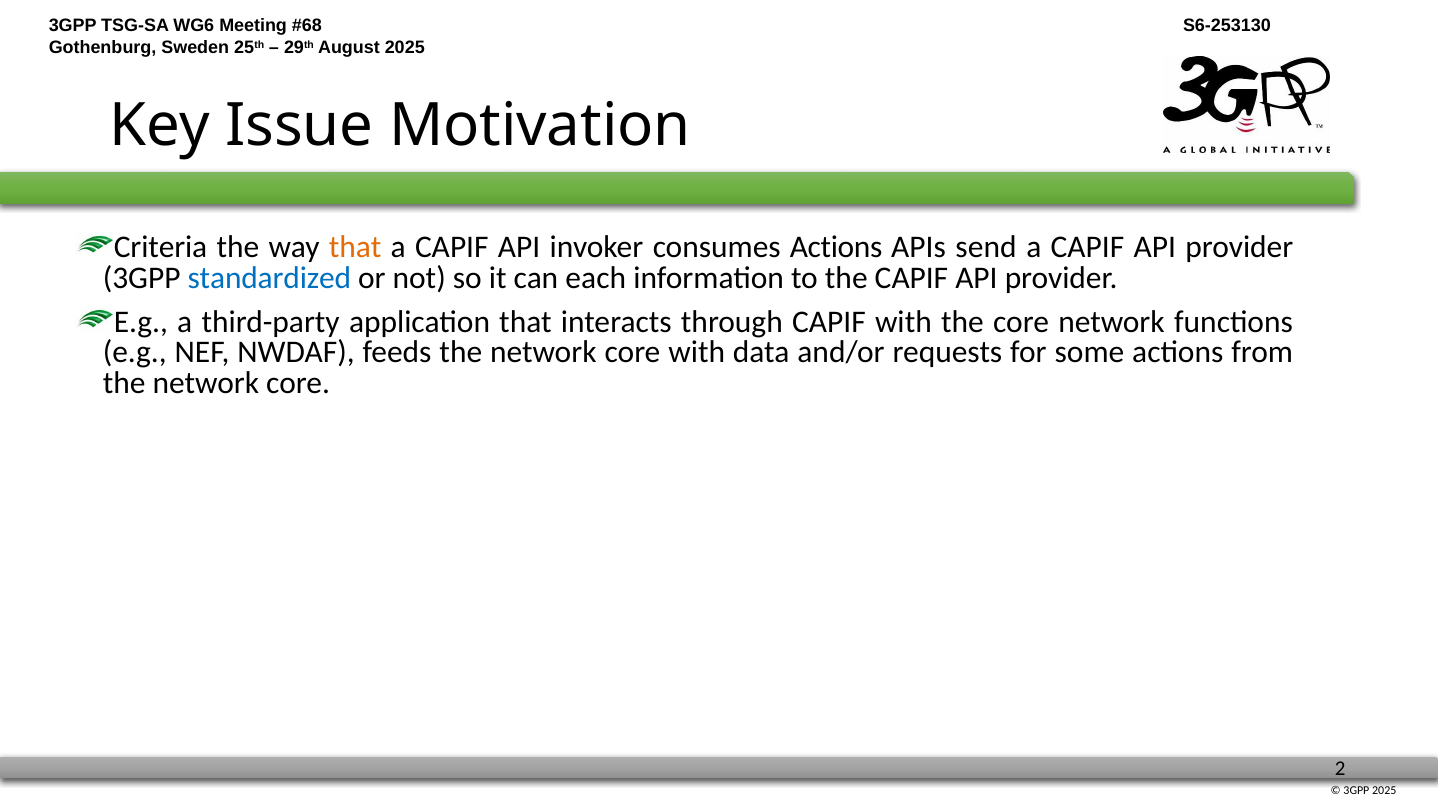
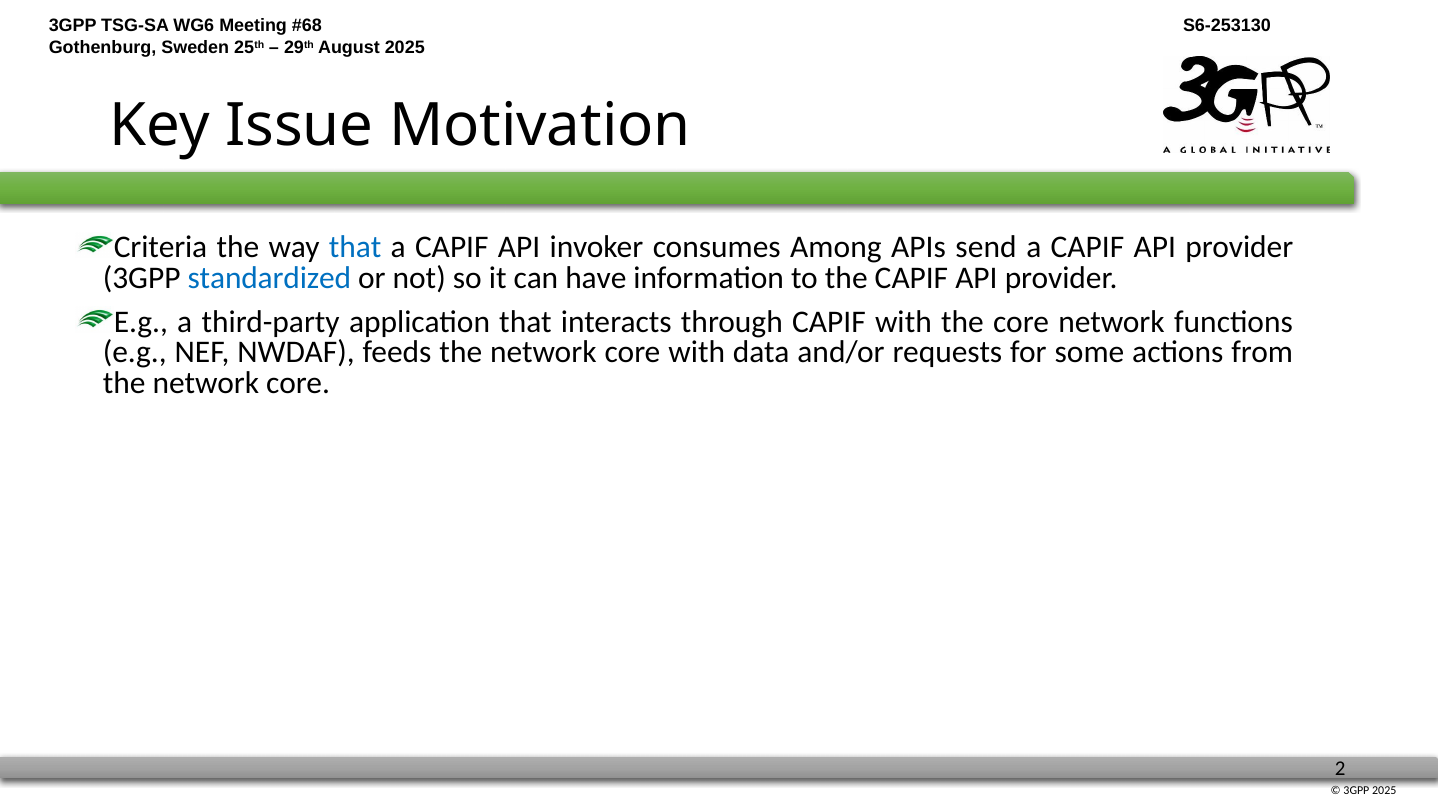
that at (355, 247) colour: orange -> blue
consumes Actions: Actions -> Among
each: each -> have
